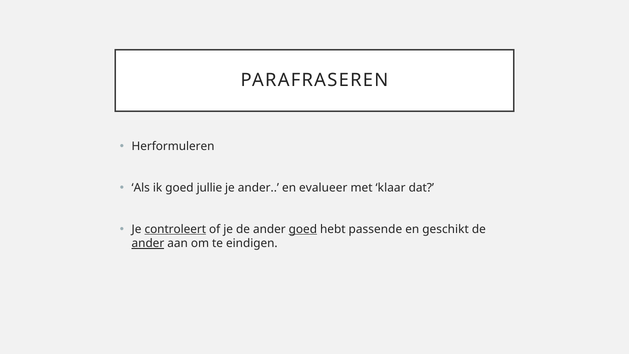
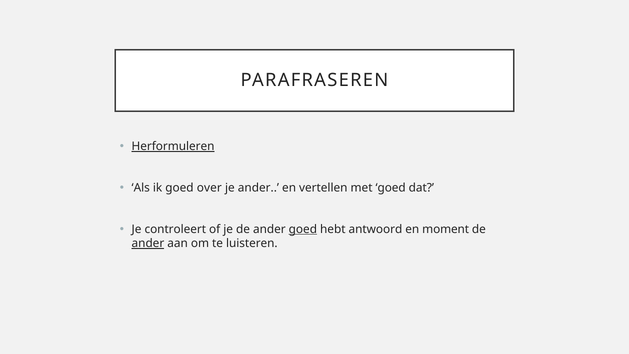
Herformuleren underline: none -> present
jullie: jullie -> over
evalueer: evalueer -> vertellen
met klaar: klaar -> goed
controleert underline: present -> none
passende: passende -> antwoord
geschikt: geschikt -> moment
eindigen: eindigen -> luisteren
